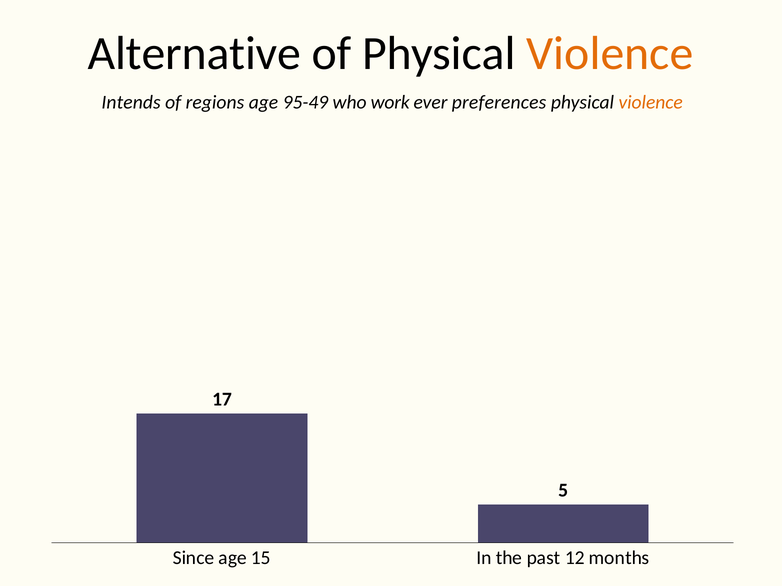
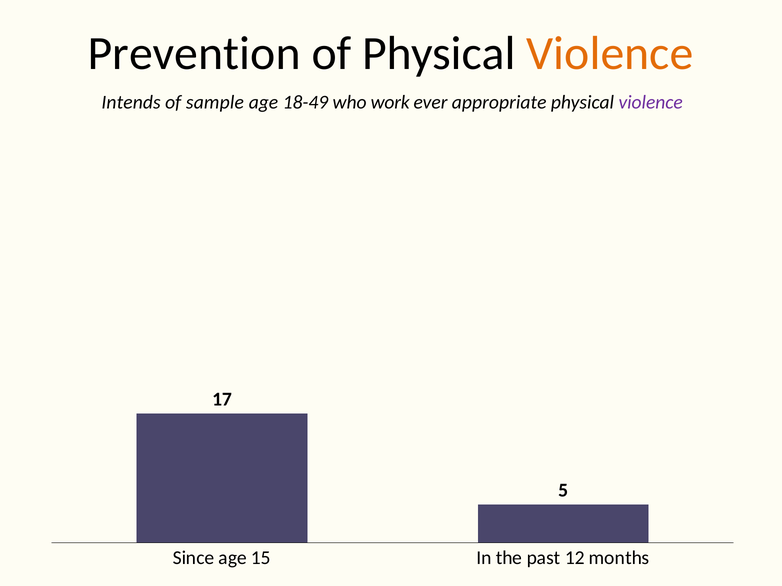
Alternative: Alternative -> Prevention
regions: regions -> sample
95-49: 95-49 -> 18-49
preferences: preferences -> appropriate
violence at (651, 102) colour: orange -> purple
